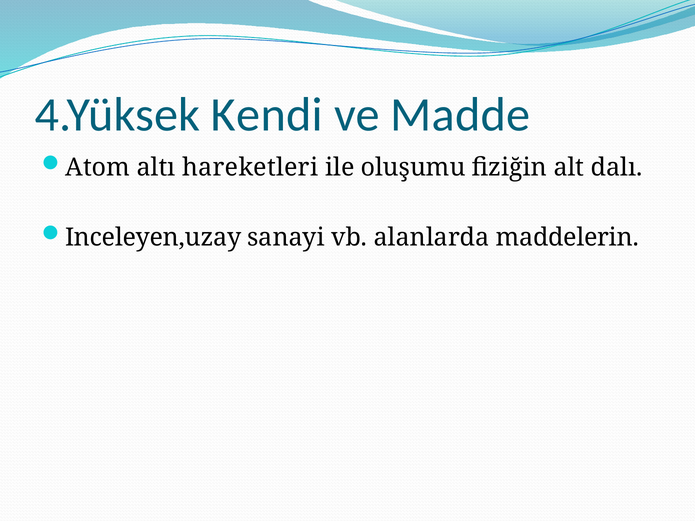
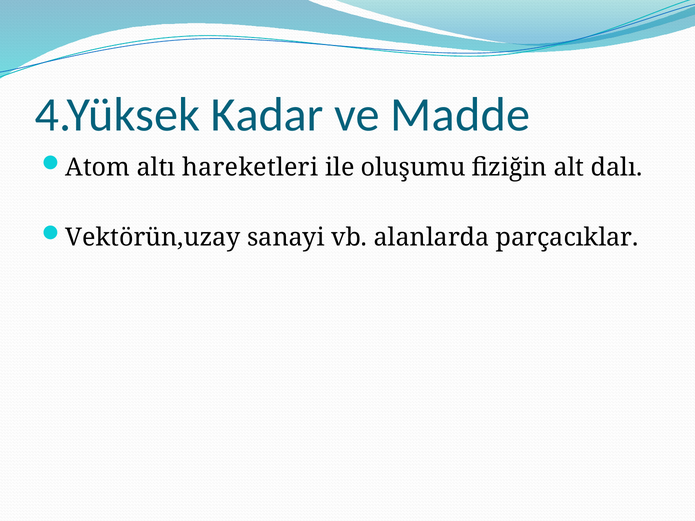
Kendi: Kendi -> Kadar
Inceleyen,uzay: Inceleyen,uzay -> Vektörün,uzay
maddelerin: maddelerin -> parçacıklar
